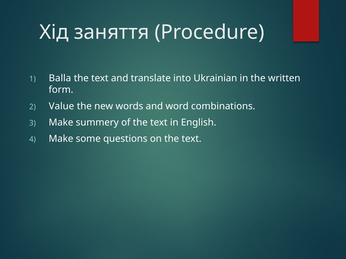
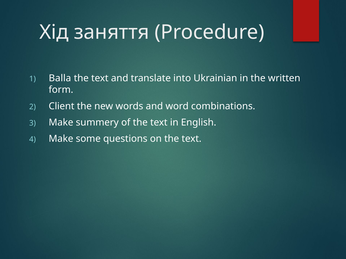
Value: Value -> Client
